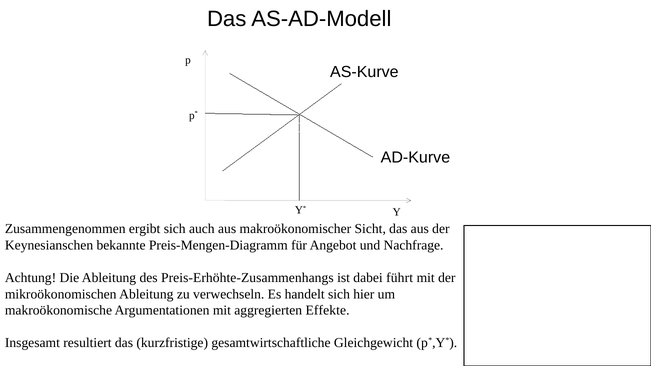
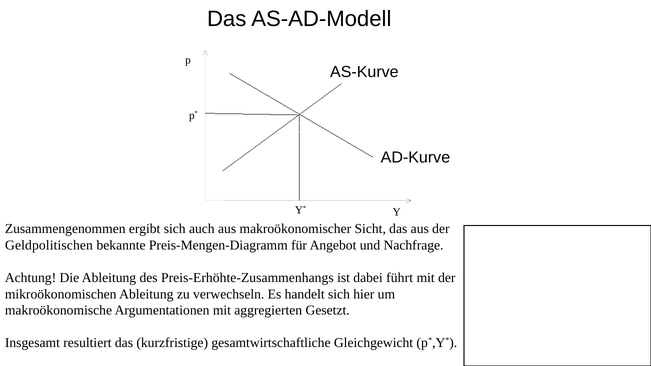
Keynesianschen: Keynesianschen -> Geldpolitischen
Effekte: Effekte -> Gesetzt
